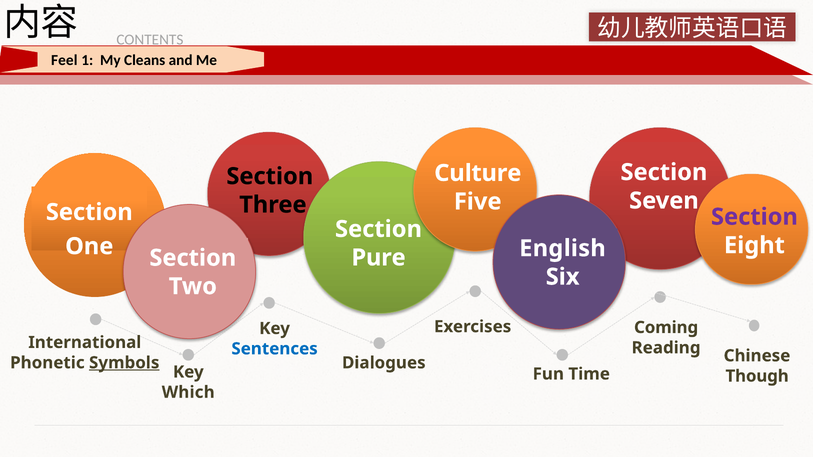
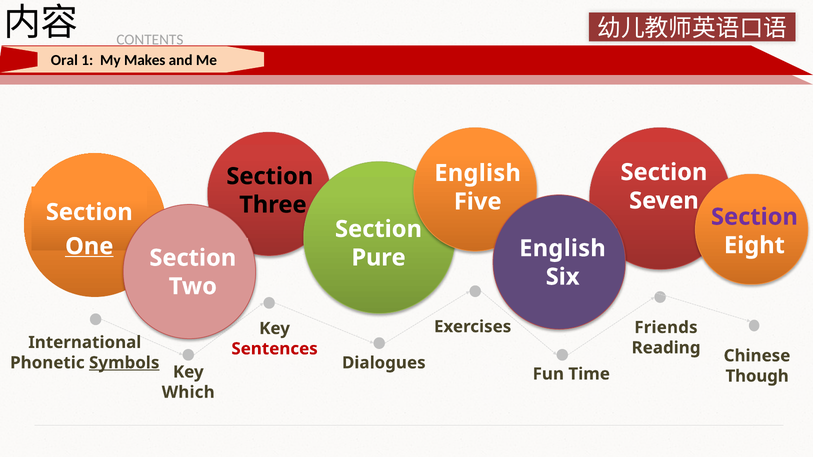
Feel: Feel -> Oral
Cleans: Cleans -> Makes
Culture at (478, 173): Culture -> English
One underline: none -> present
Coming: Coming -> Friends
Sentences colour: blue -> red
